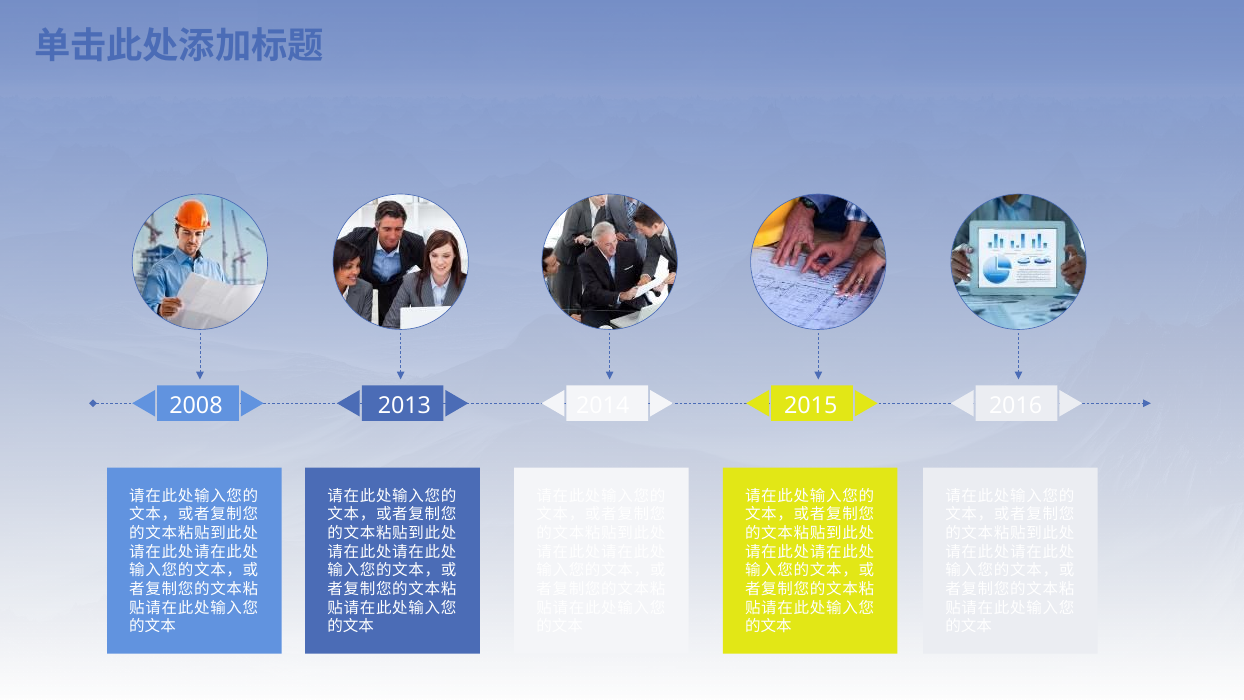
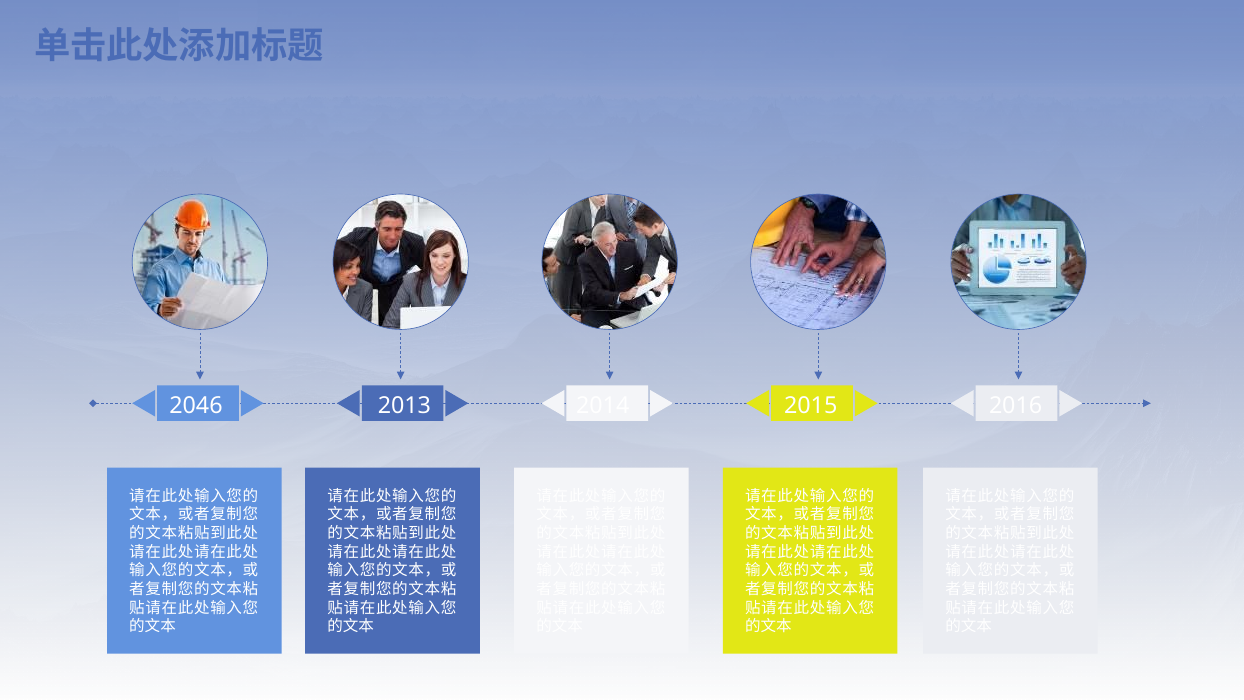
2008: 2008 -> 2046
